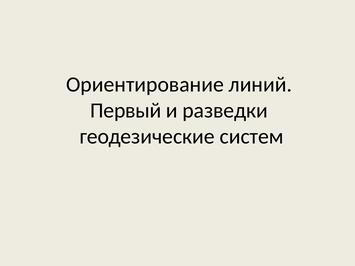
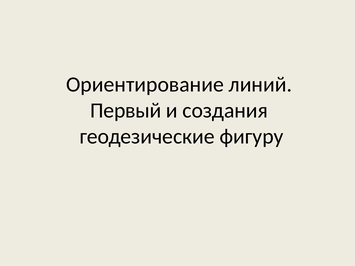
разведки: разведки -> создания
систем: систем -> фигуру
